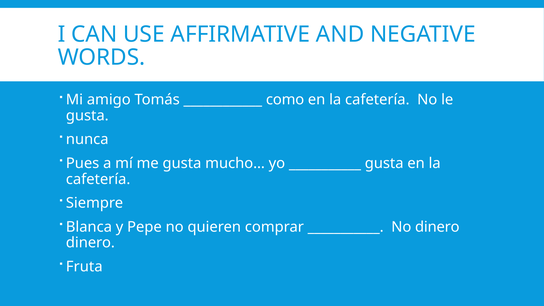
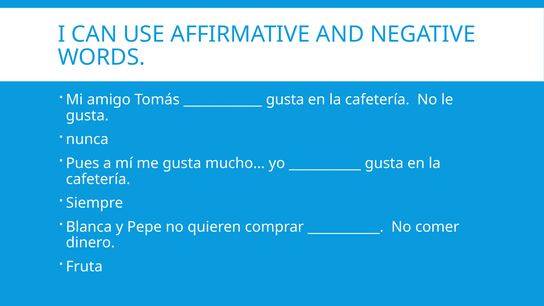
como at (285, 100): como -> gusta
No dinero: dinero -> comer
